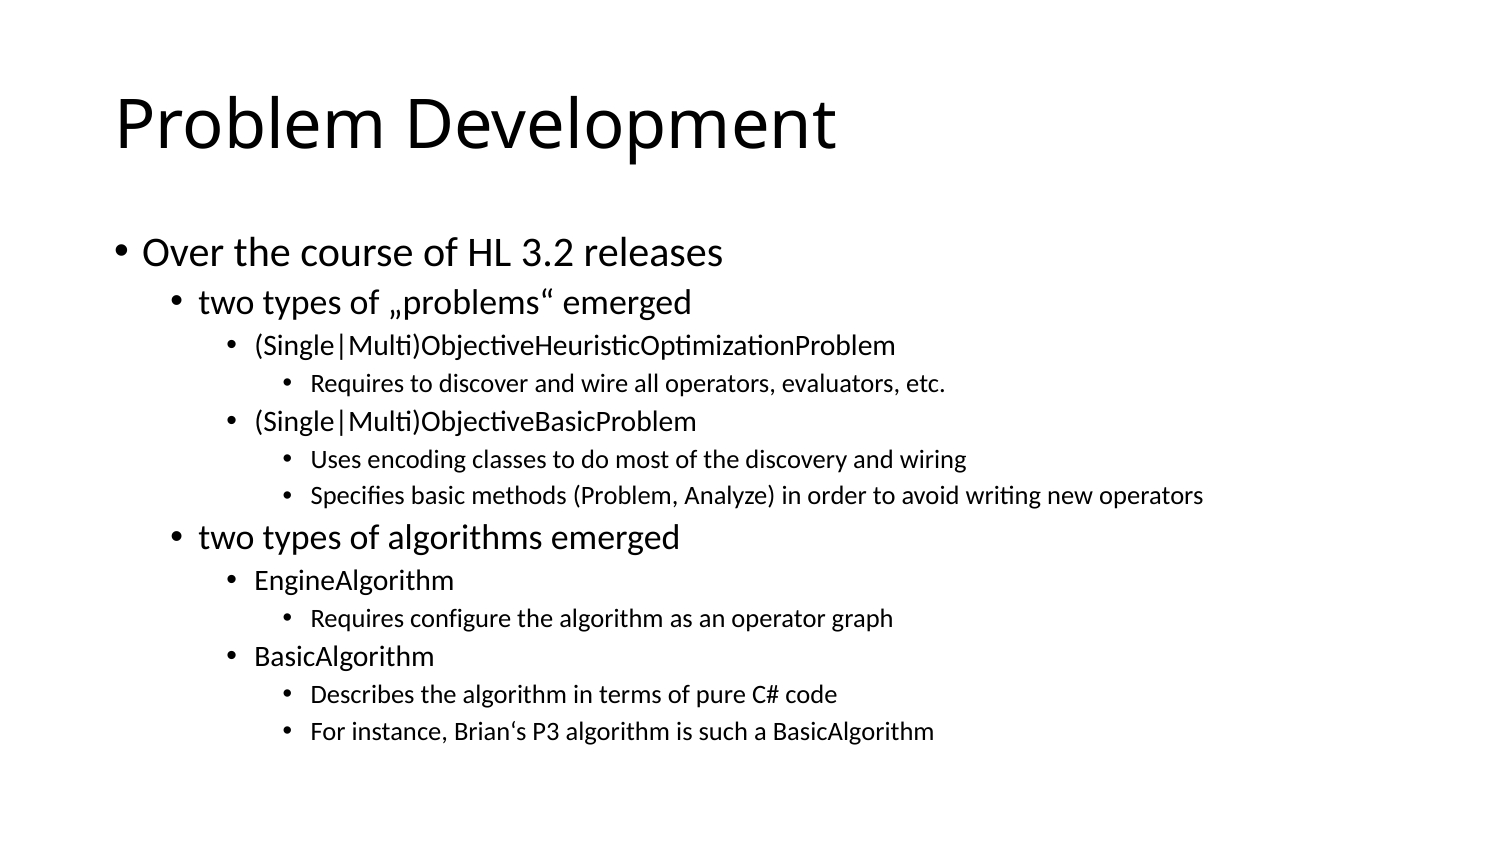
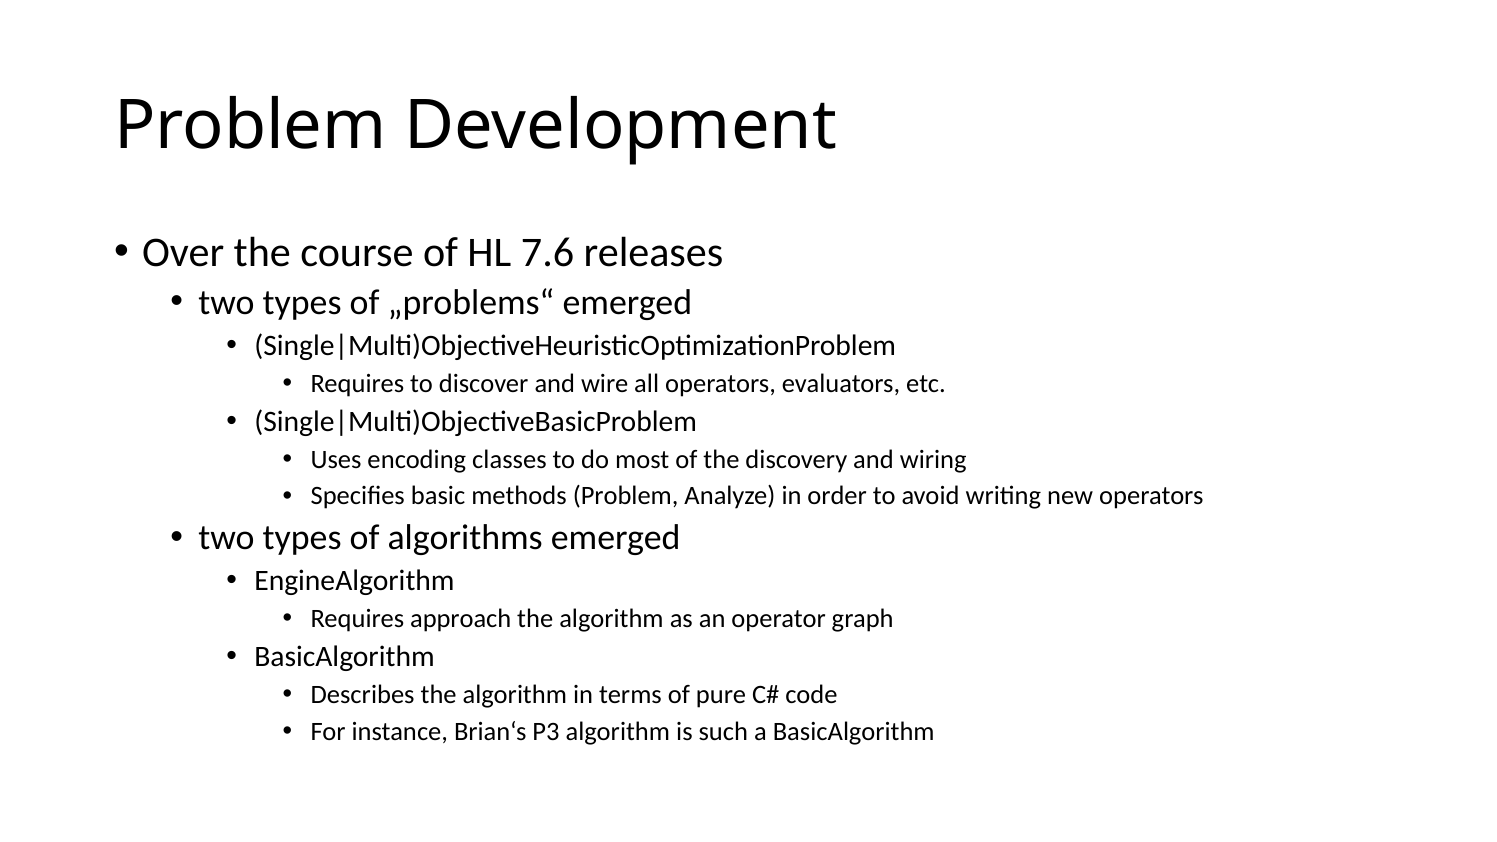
3.2: 3.2 -> 7.6
configure: configure -> approach
